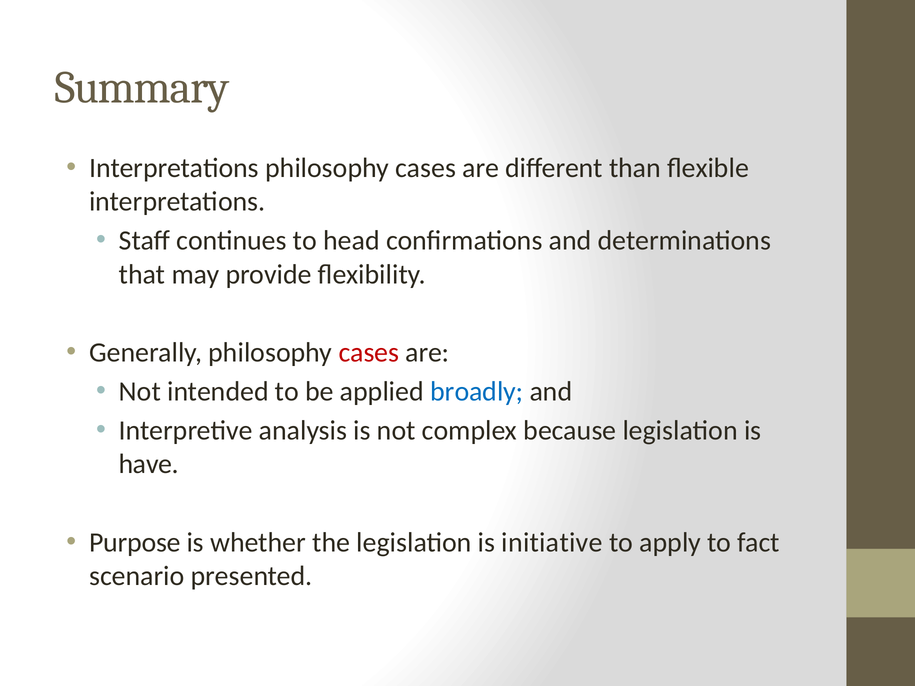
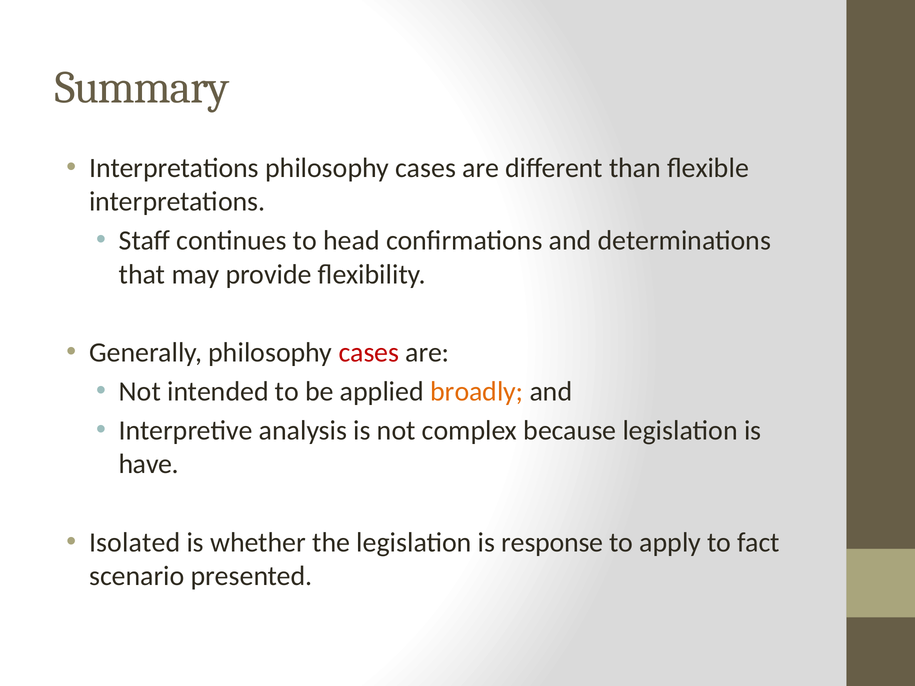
broadly colour: blue -> orange
Purpose: Purpose -> Isolated
initiative: initiative -> response
